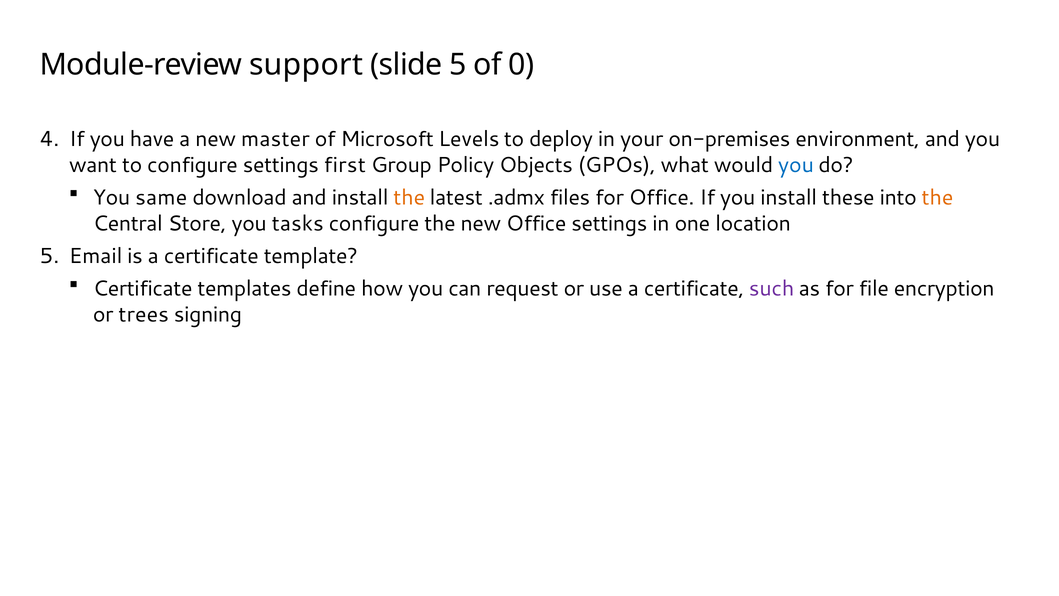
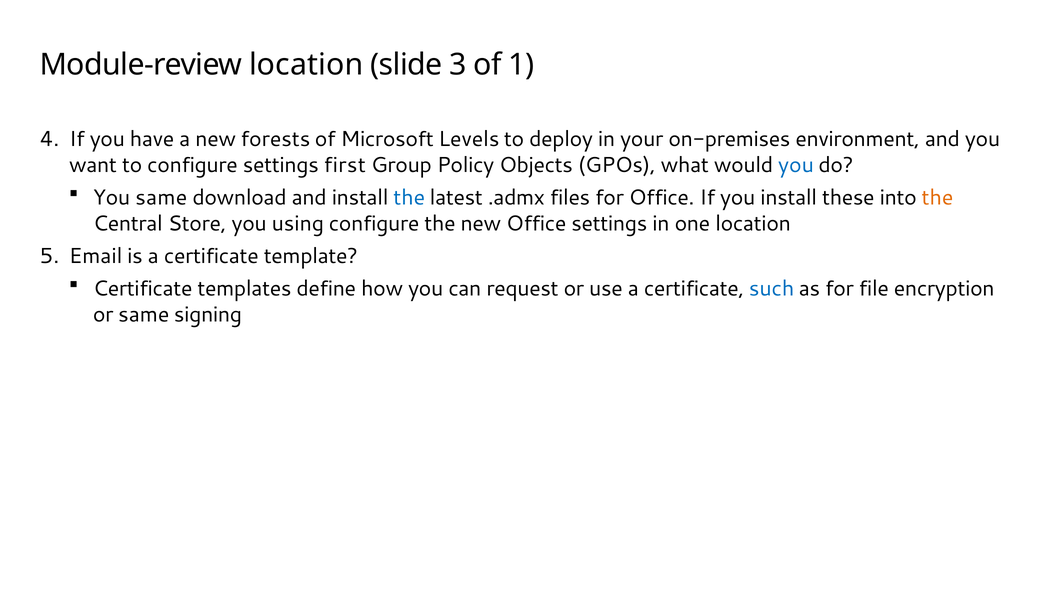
Module-review support: support -> location
slide 5: 5 -> 3
0: 0 -> 1
master: master -> forests
the at (409, 198) colour: orange -> blue
tasks: tasks -> using
such colour: purple -> blue
or trees: trees -> same
